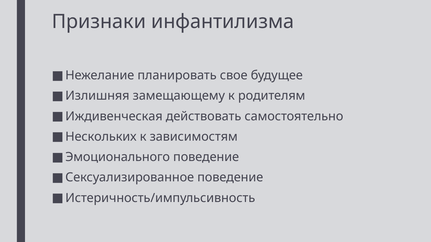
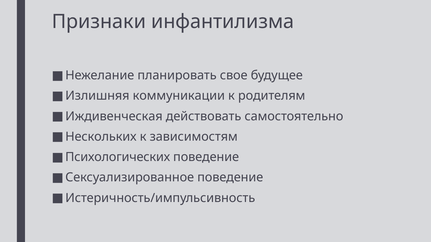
замещающему: замещающему -> коммуникации
Эмоционального: Эмоционального -> Психологических
